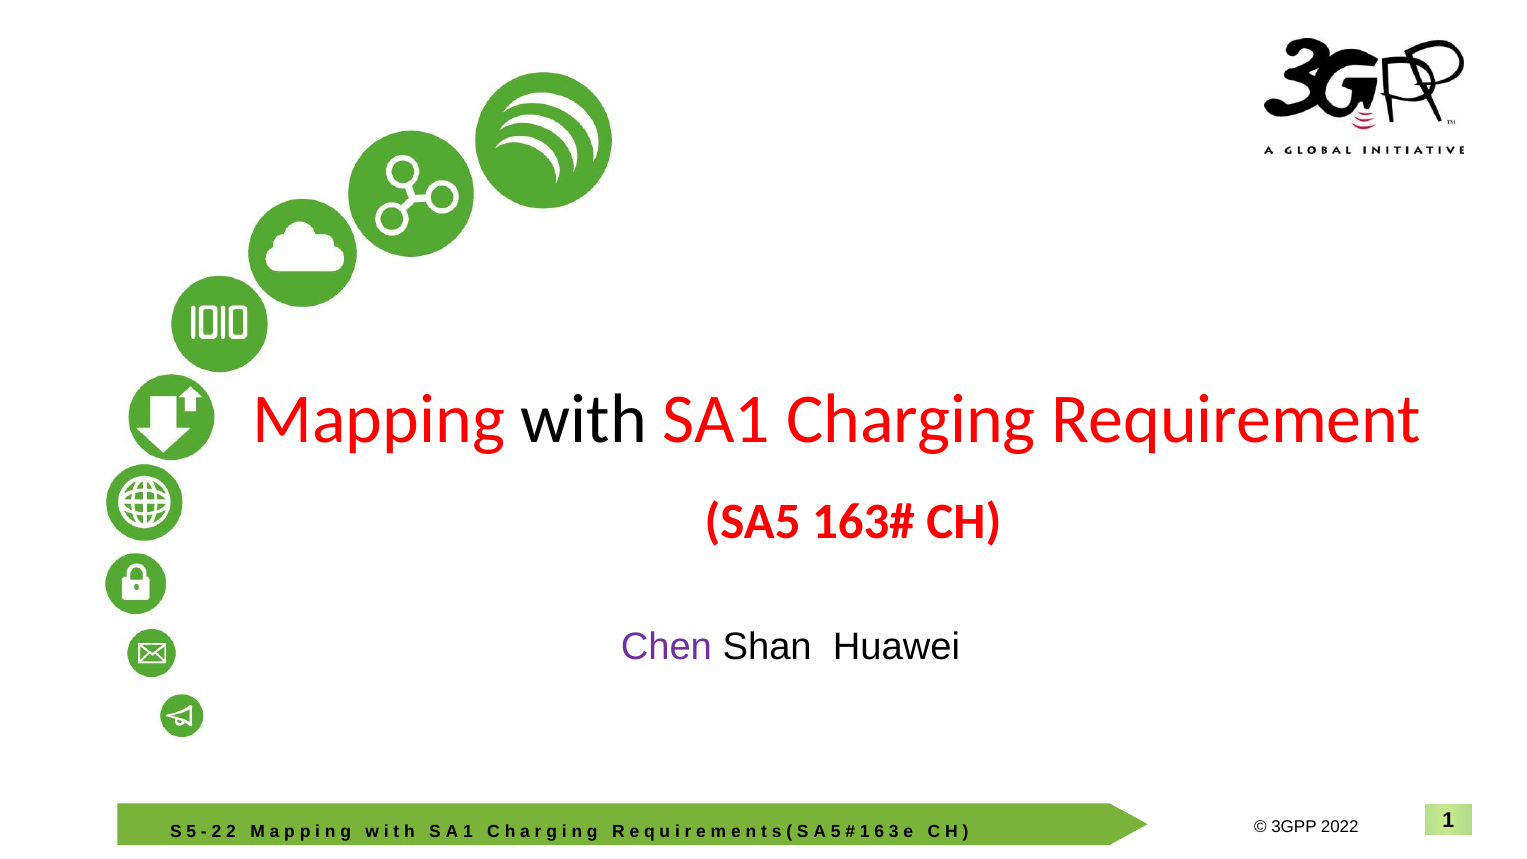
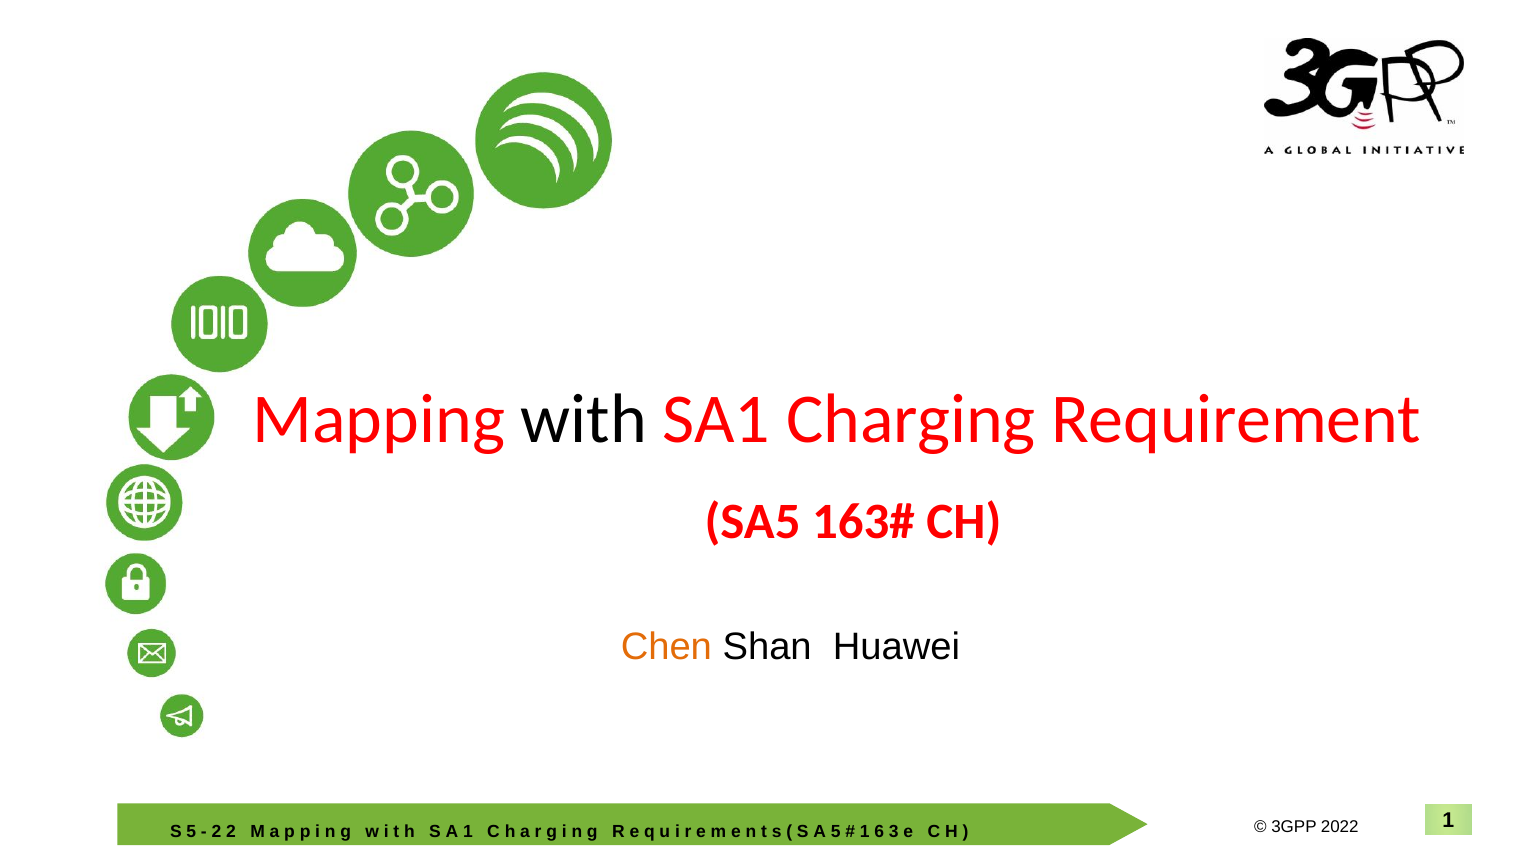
Chen colour: purple -> orange
